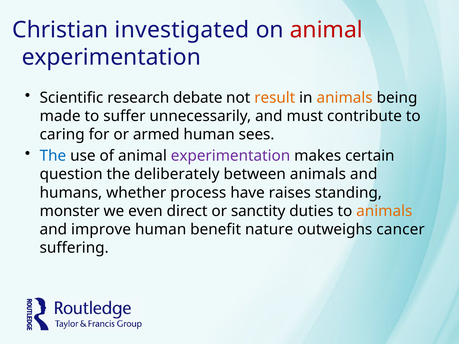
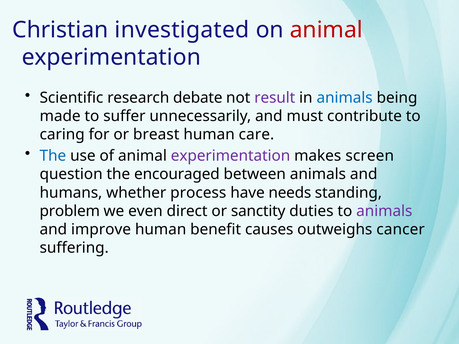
result colour: orange -> purple
animals at (345, 98) colour: orange -> blue
armed: armed -> breast
sees: sees -> care
certain: certain -> screen
deliberately: deliberately -> encouraged
raises: raises -> needs
monster: monster -> problem
animals at (384, 211) colour: orange -> purple
nature: nature -> causes
